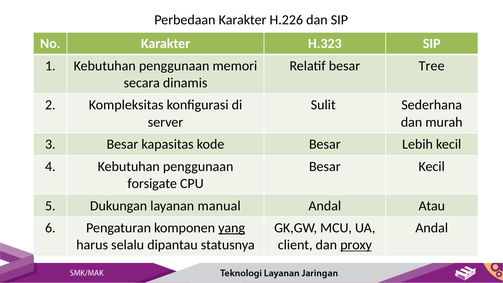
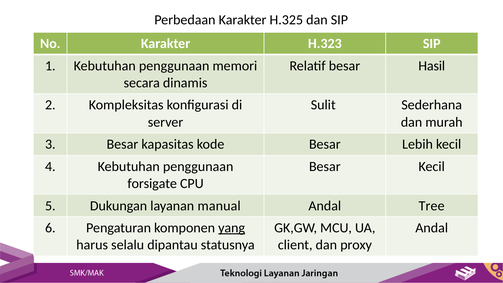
H.226: H.226 -> H.325
Tree: Tree -> Hasil
Atau: Atau -> Tree
proxy underline: present -> none
